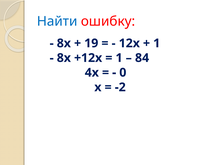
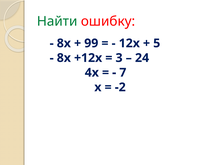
Найти colour: blue -> green
19: 19 -> 99
1 at (157, 43): 1 -> 5
1 at (119, 58): 1 -> 3
84: 84 -> 24
0: 0 -> 7
